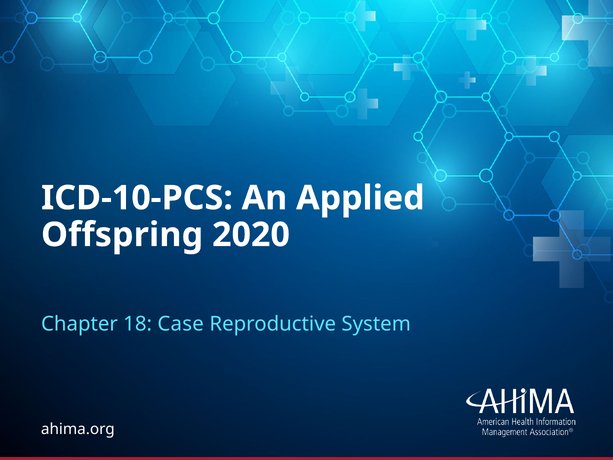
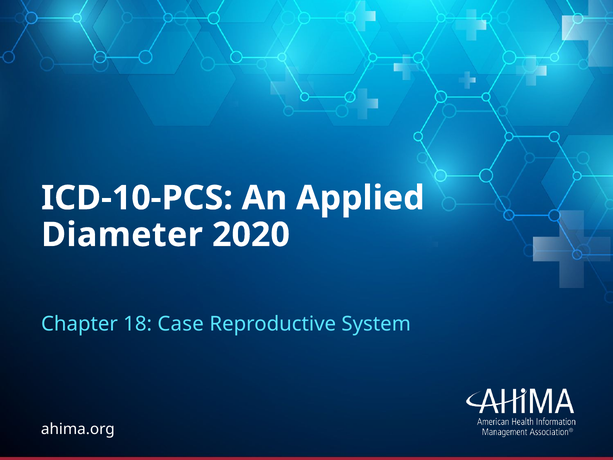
Offspring: Offspring -> Diameter
